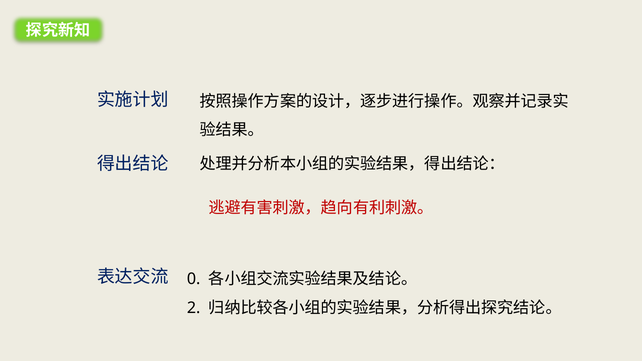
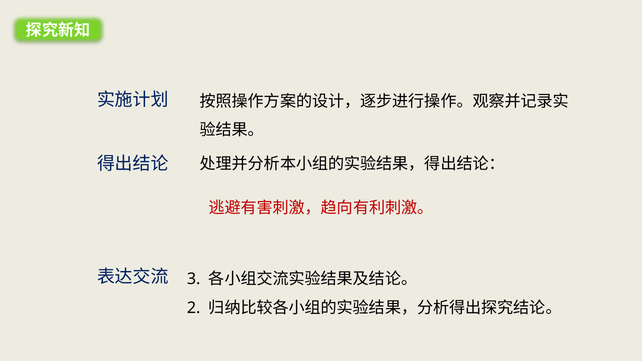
0: 0 -> 3
